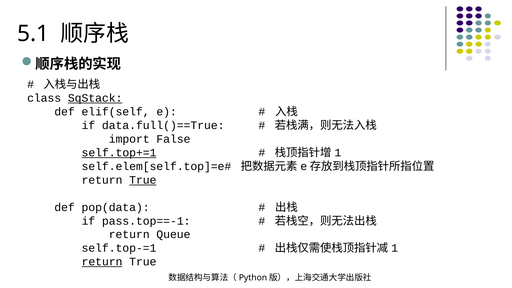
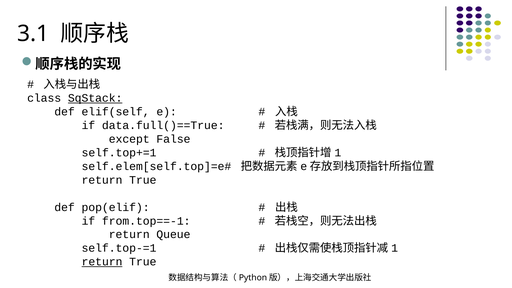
5.1: 5.1 -> 3.1
import: import -> except
self.top+=1 underline: present -> none
True at (143, 180) underline: present -> none
pop(data: pop(data -> pop(elif
pass.top==-1: pass.top==-1 -> from.top==-1
